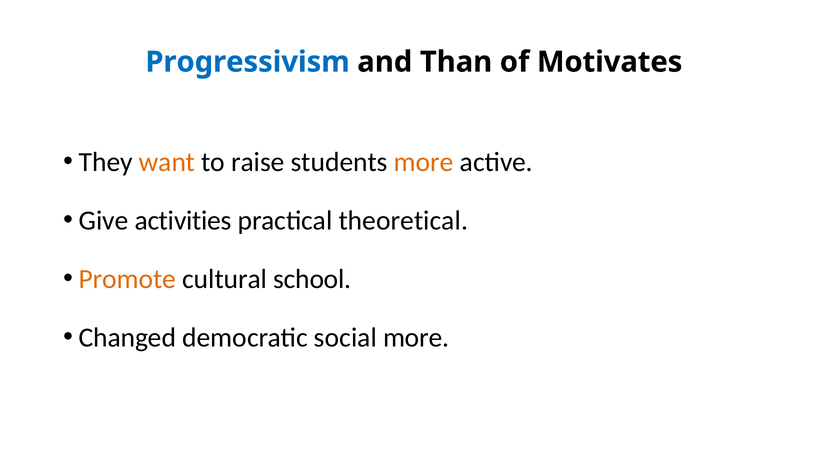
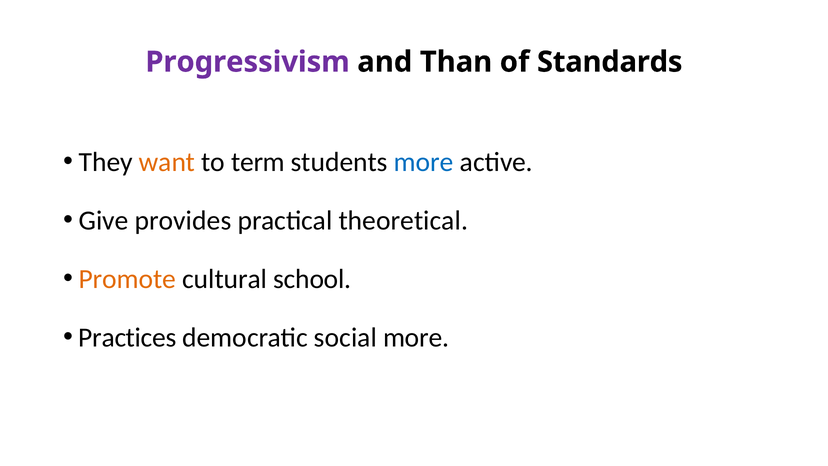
Progressivism colour: blue -> purple
Motivates: Motivates -> Standards
raise: raise -> term
more at (424, 162) colour: orange -> blue
activities: activities -> provides
Changed: Changed -> Practices
